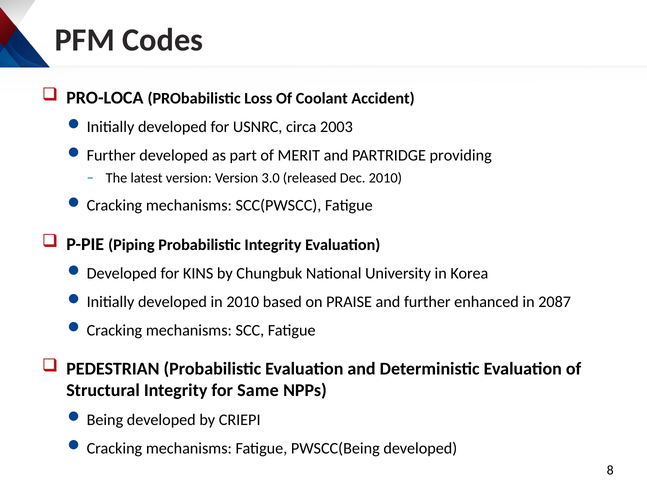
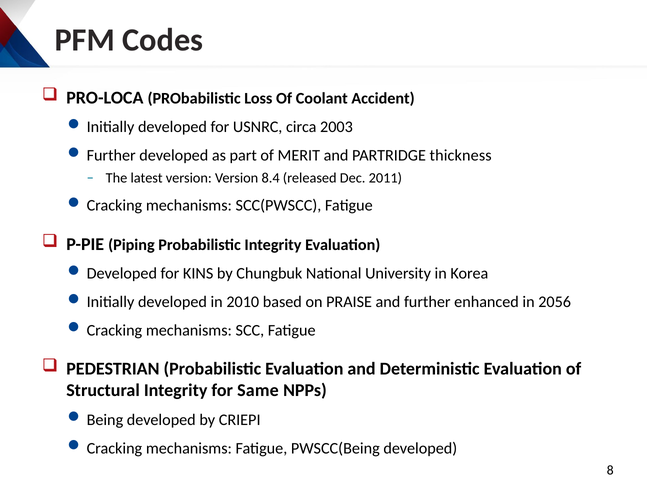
providing: providing -> thickness
3.0: 3.0 -> 8.4
Dec 2010: 2010 -> 2011
2087: 2087 -> 2056
